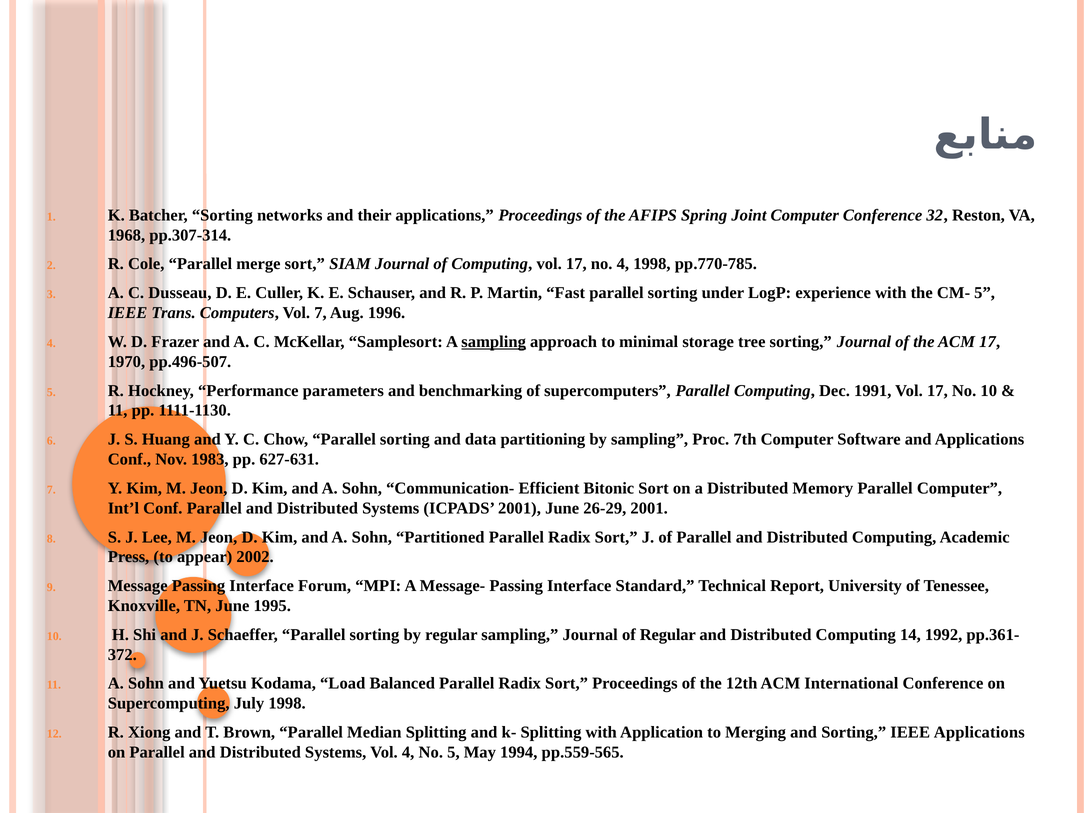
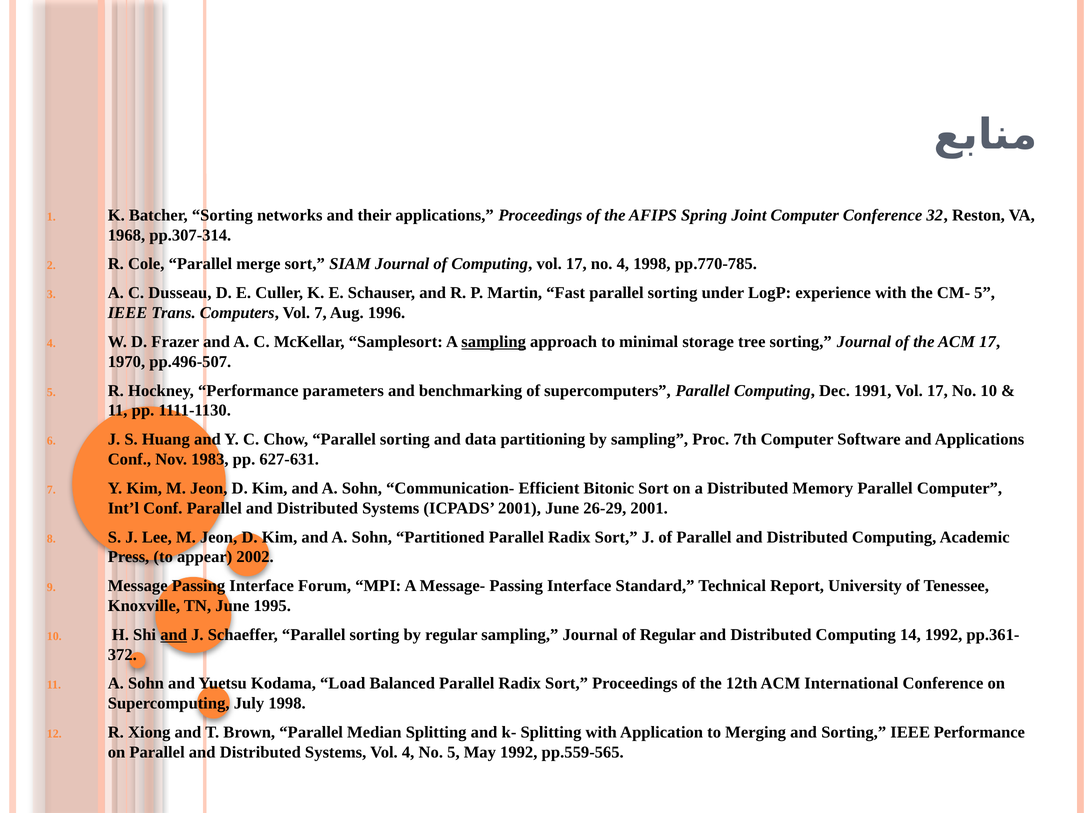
and at (174, 635) underline: none -> present
IEEE Applications: Applications -> Performance
May 1994: 1994 -> 1992
